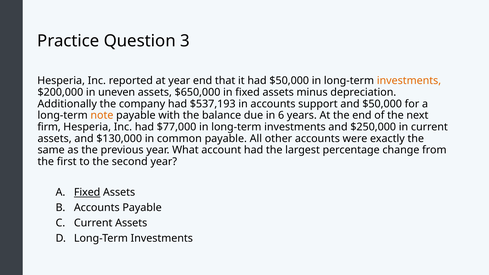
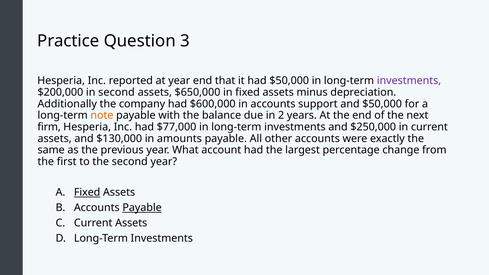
investments at (409, 81) colour: orange -> purple
in uneven: uneven -> second
$537,193: $537,193 -> $600,000
6: 6 -> 2
common: common -> amounts
Payable at (142, 208) underline: none -> present
